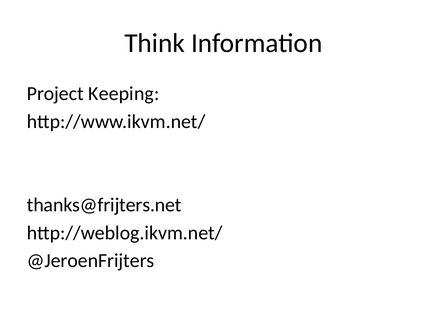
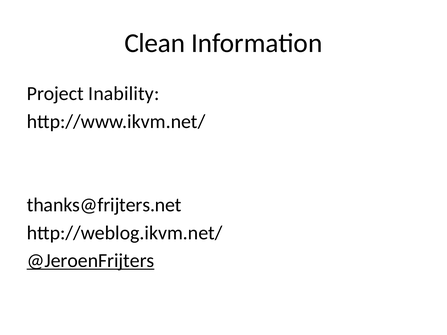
Think: Think -> Clean
Keeping: Keeping -> Inability
@JeroenFrijters underline: none -> present
